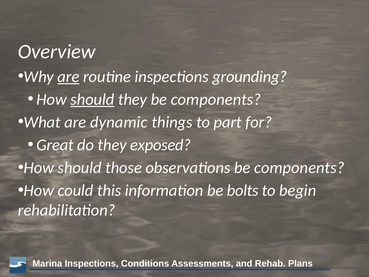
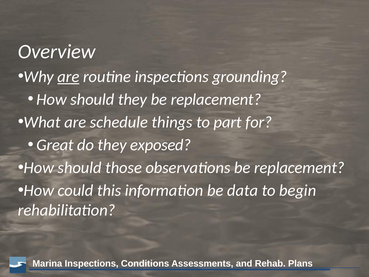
should at (92, 99) underline: present -> none
they be components: components -> replacement
dynamic: dynamic -> schedule
observations be components: components -> replacement
bolts: bolts -> data
